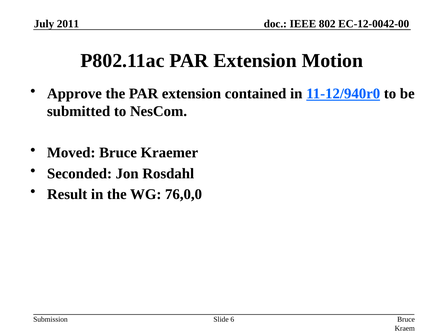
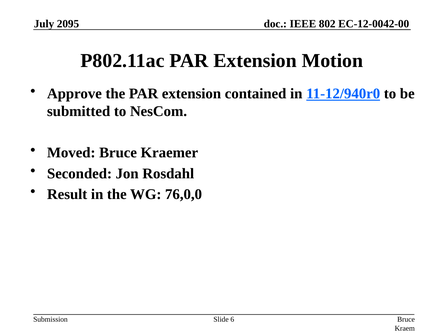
2011: 2011 -> 2095
